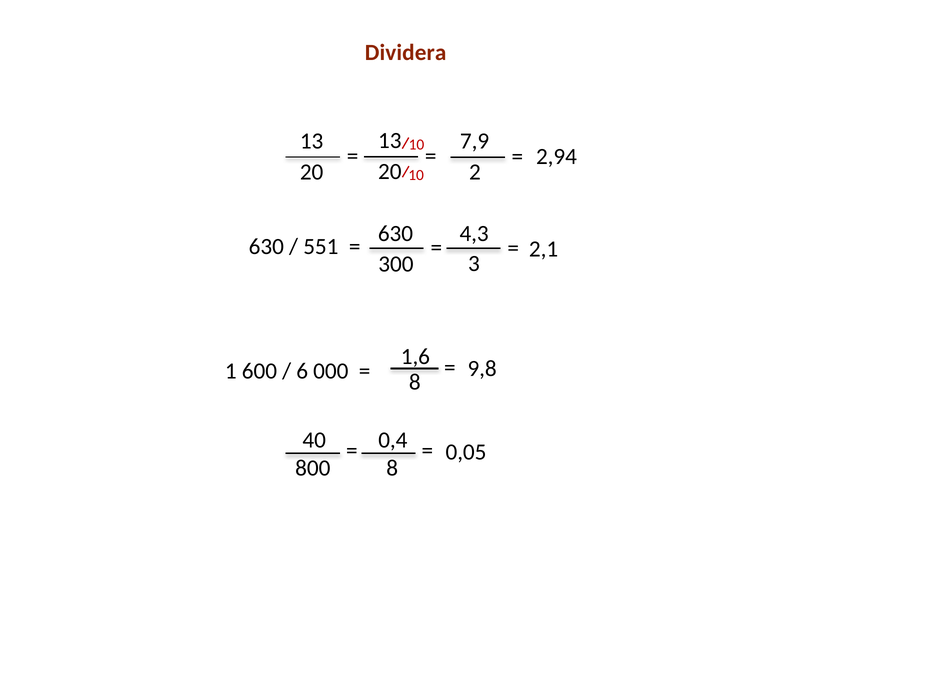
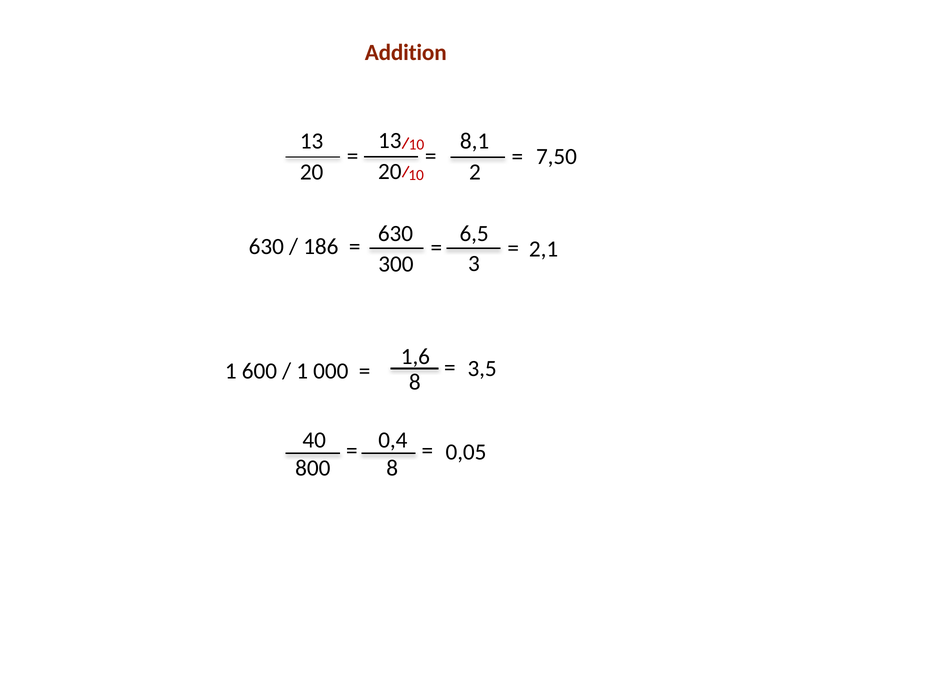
Dividera: Dividera -> Addition
7,9: 7,9 -> 8,1
2,94: 2,94 -> 7,50
4,3: 4,3 -> 6,5
551: 551 -> 186
9,8: 9,8 -> 3,5
6 at (302, 371): 6 -> 1
